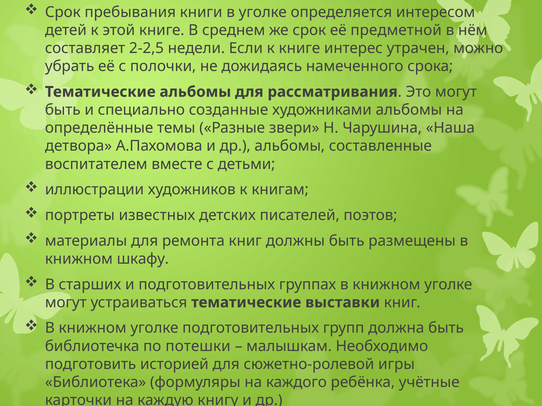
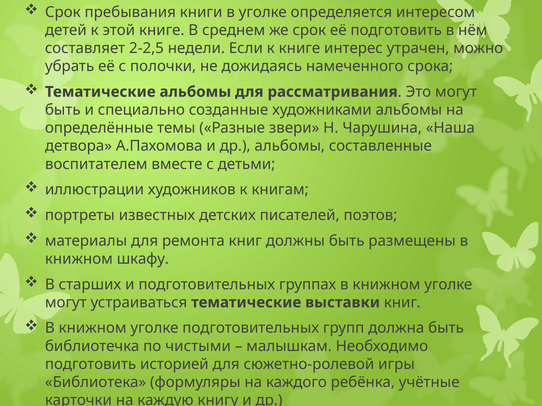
её предметной: предметной -> подготовить
потешки: потешки -> чистыми
